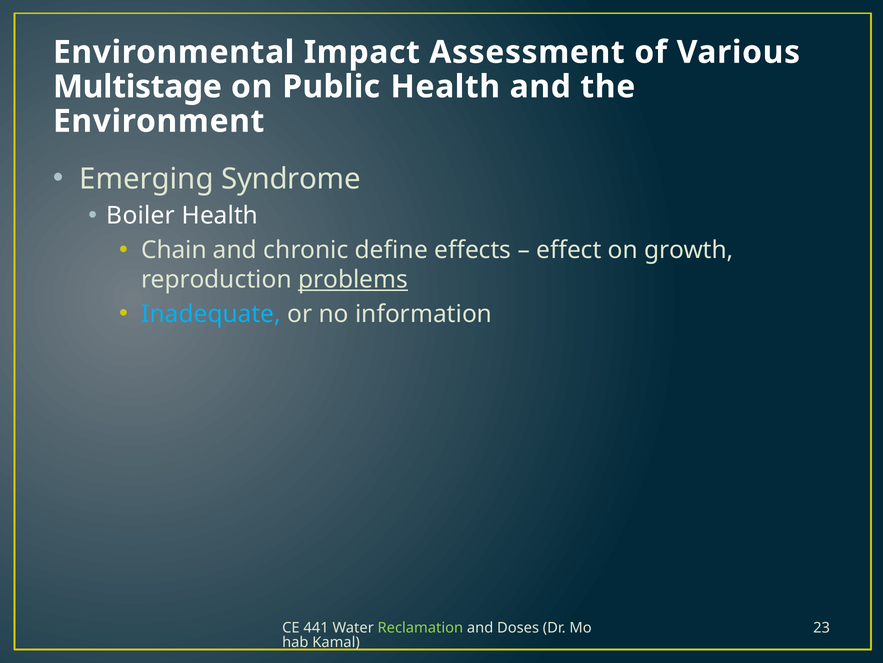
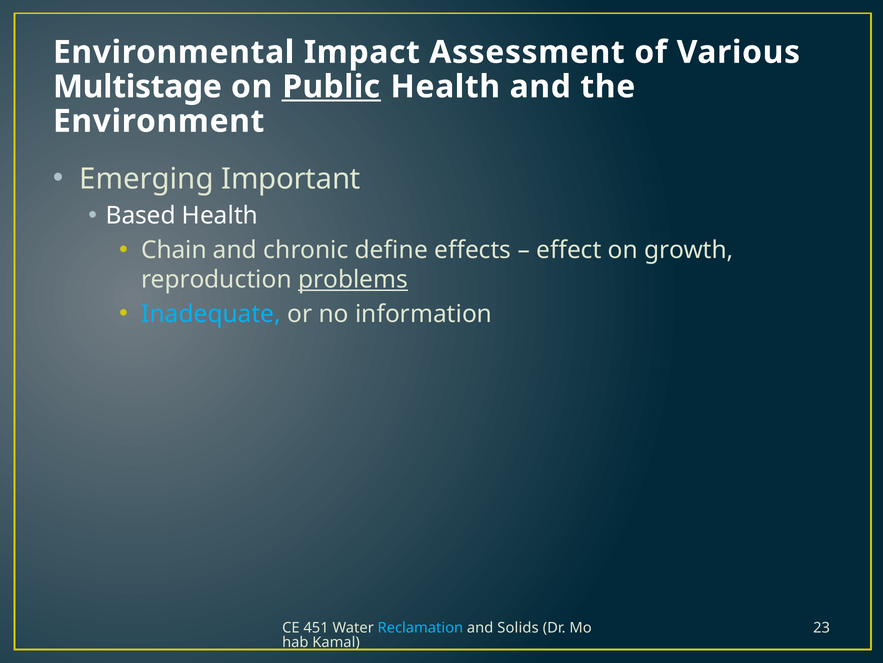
Public underline: none -> present
Syndrome: Syndrome -> Important
Boiler: Boiler -> Based
441: 441 -> 451
Reclamation colour: light green -> light blue
Doses: Doses -> Solids
